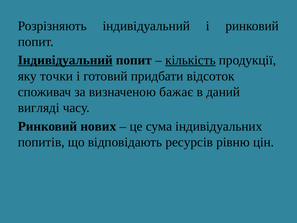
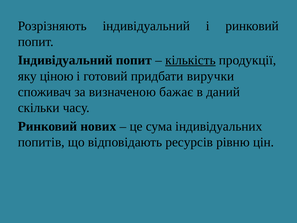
Індивідуальний at (65, 60) underline: present -> none
точки: точки -> ціною
відсоток: відсоток -> виручки
вигляді: вигляді -> скільки
